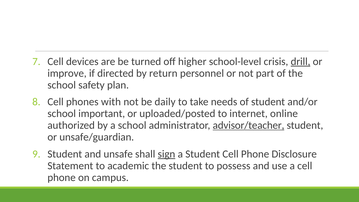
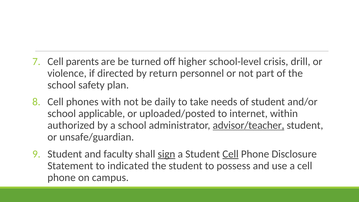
devices: devices -> parents
drill underline: present -> none
improve: improve -> violence
important: important -> applicable
online: online -> within
unsafe: unsafe -> faculty
Cell at (231, 154) underline: none -> present
academic: academic -> indicated
